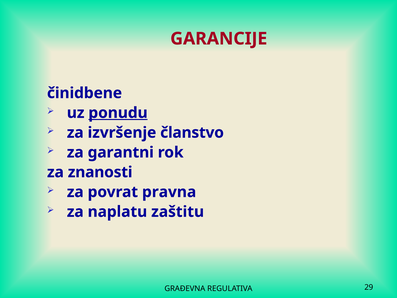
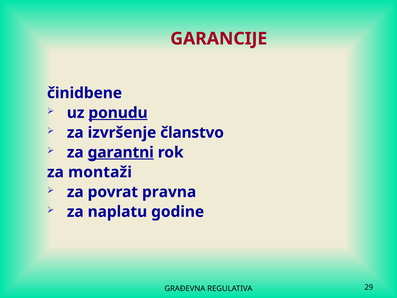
garantni underline: none -> present
znanosti: znanosti -> montaži
zaštitu: zaštitu -> godine
